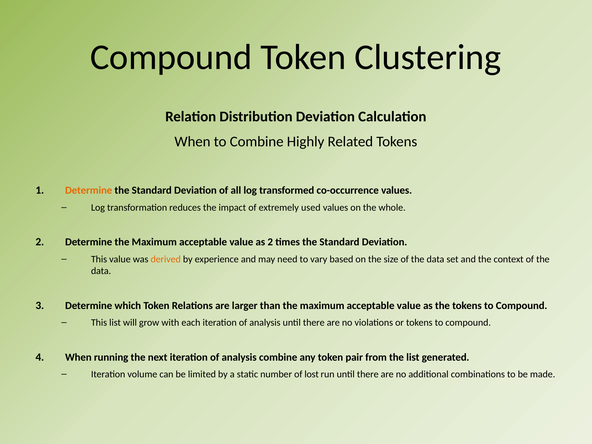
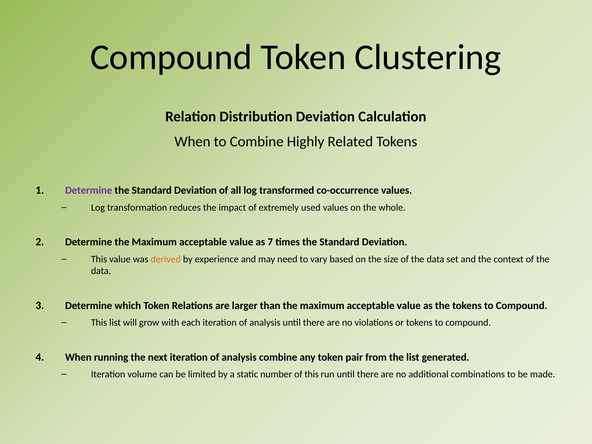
Determine at (89, 190) colour: orange -> purple
as 2: 2 -> 7
of lost: lost -> this
